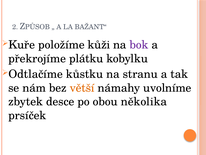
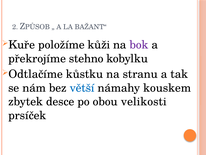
plátku: plátku -> stehno
větší colour: orange -> blue
uvolníme: uvolníme -> kouskem
několika: několika -> velikosti
